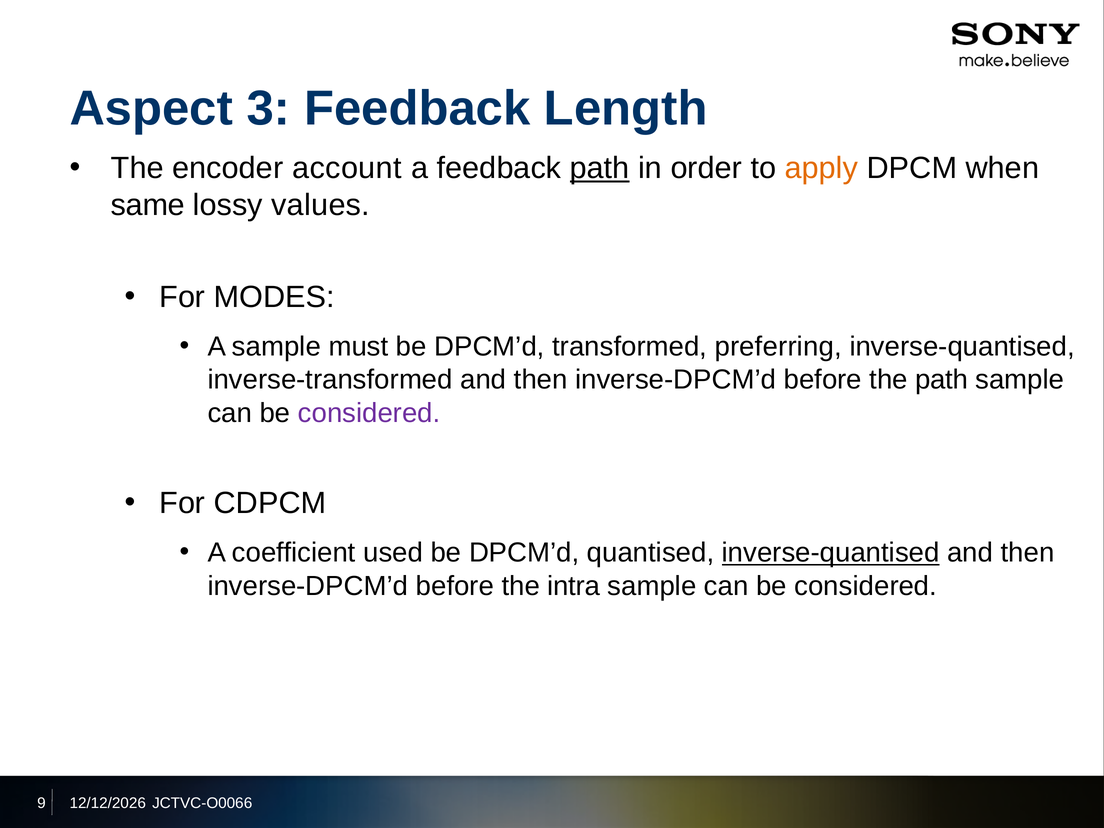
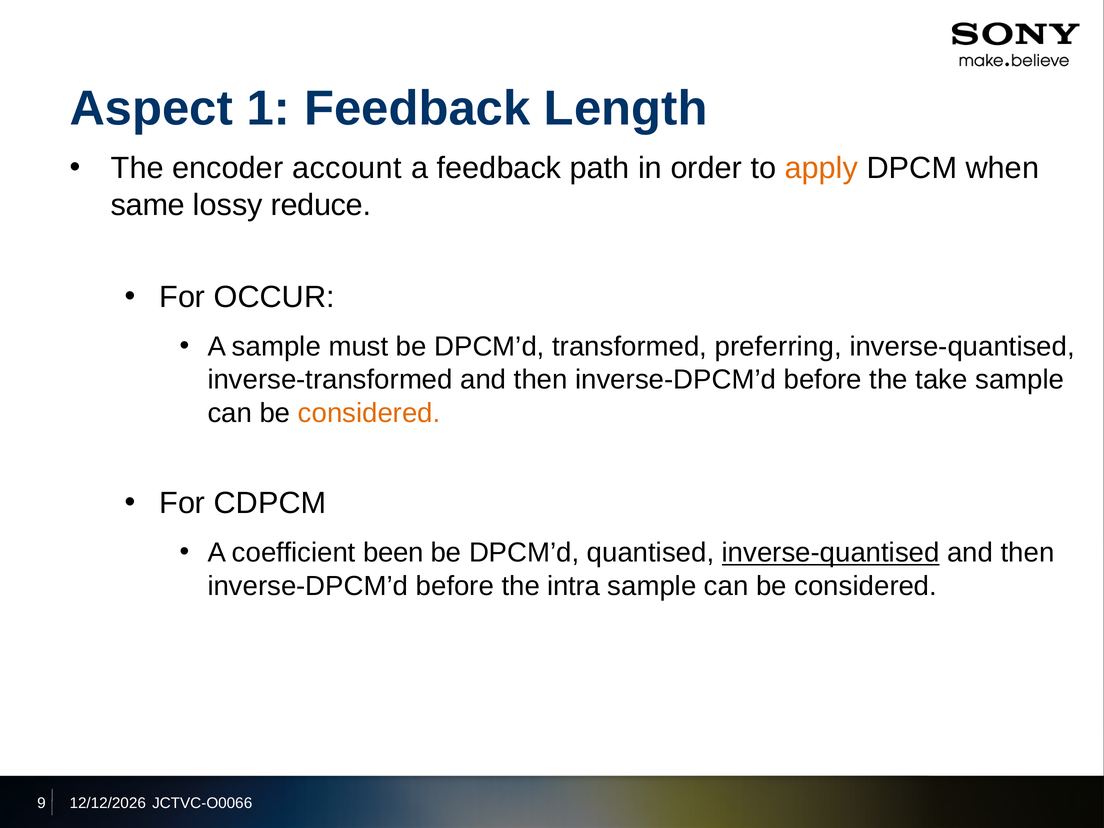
3: 3 -> 1
path at (600, 168) underline: present -> none
values: values -> reduce
MODES: MODES -> OCCUR
the path: path -> take
considered at (369, 413) colour: purple -> orange
used: used -> been
